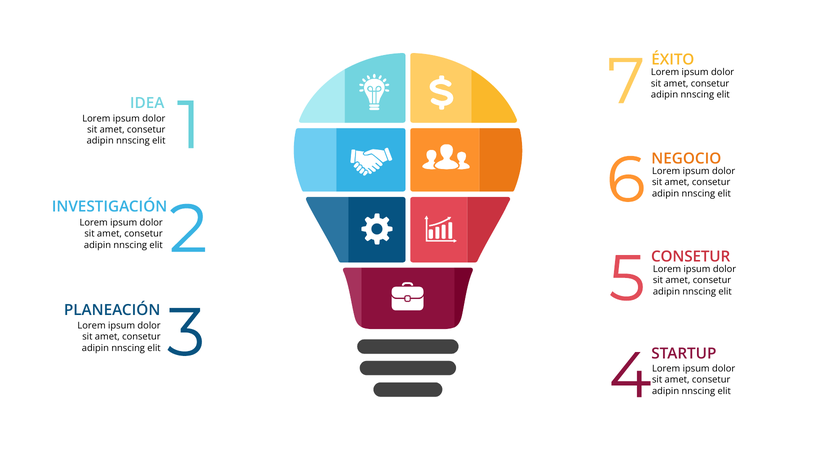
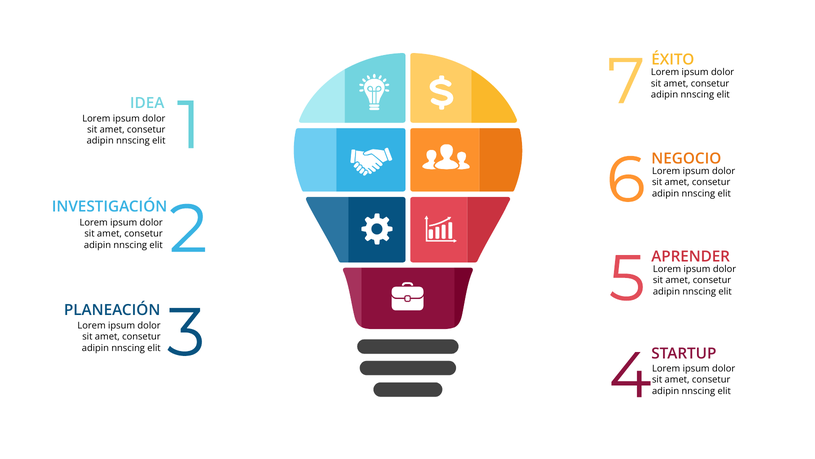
CONSETUR at (691, 257): CONSETUR -> APRENDER
